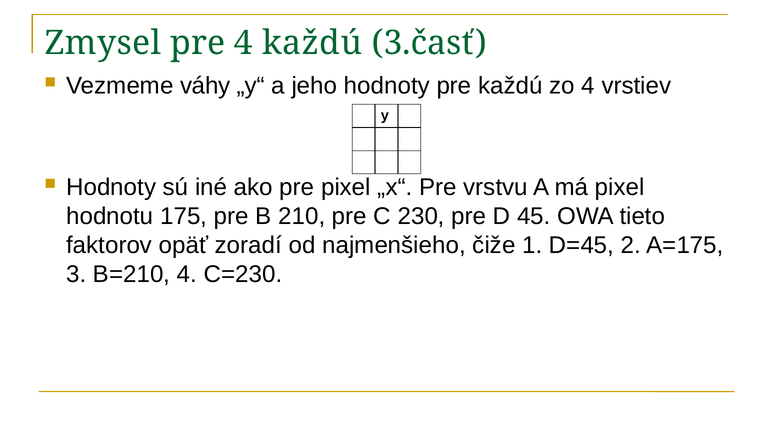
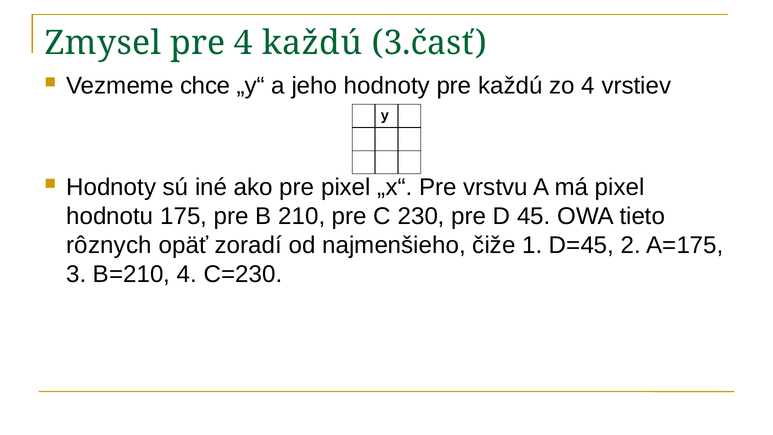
váhy: váhy -> chce
faktorov: faktorov -> rôznych
